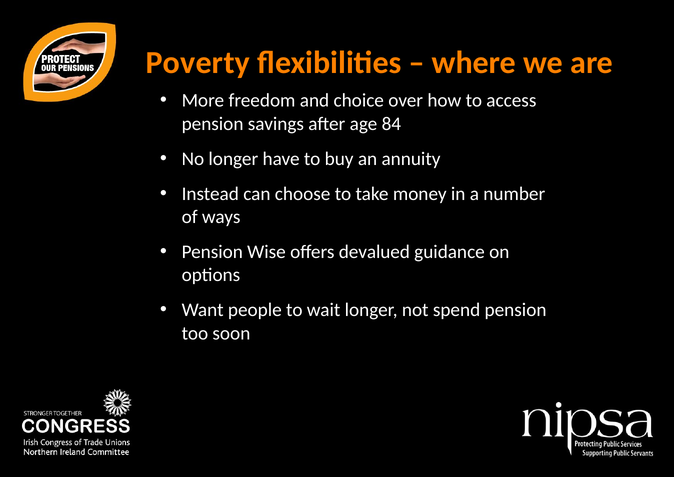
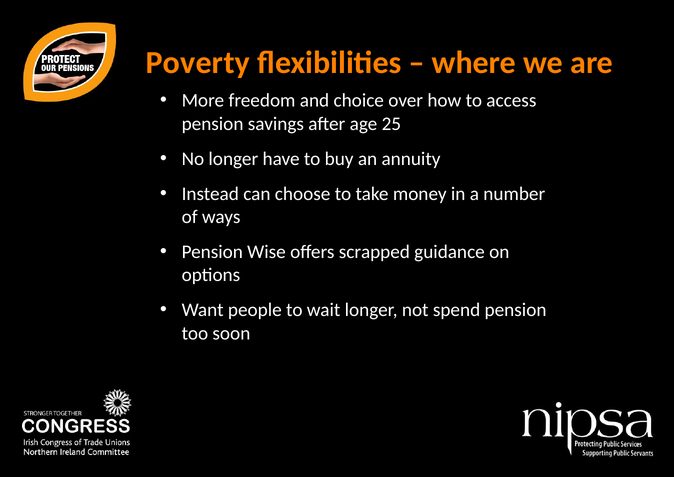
84: 84 -> 25
devalued: devalued -> scrapped
